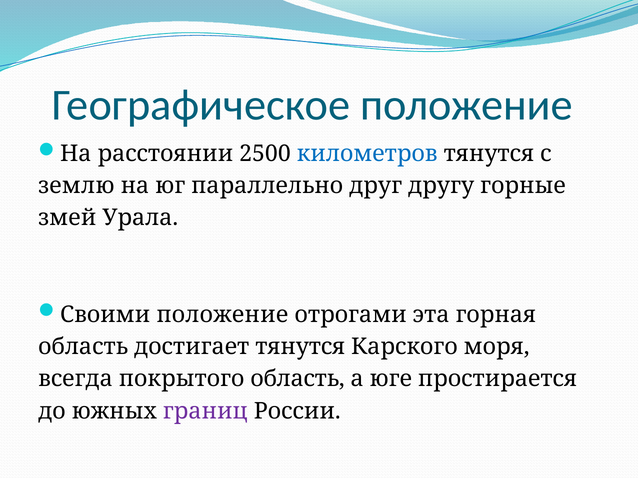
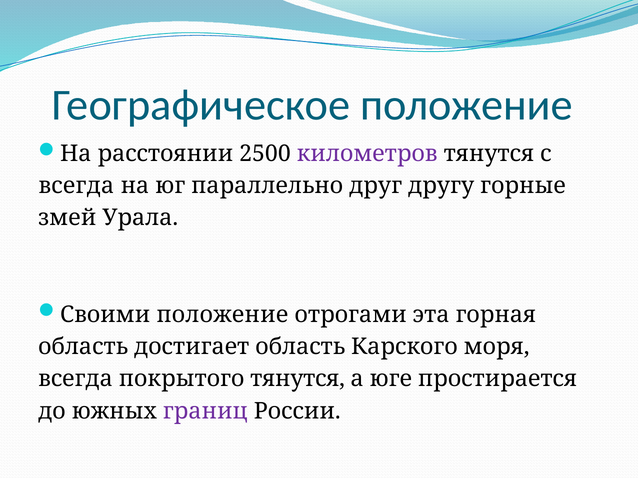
километров colour: blue -> purple
землю at (76, 186): землю -> всегда
достигает тянутся: тянутся -> область
покрытого область: область -> тянутся
